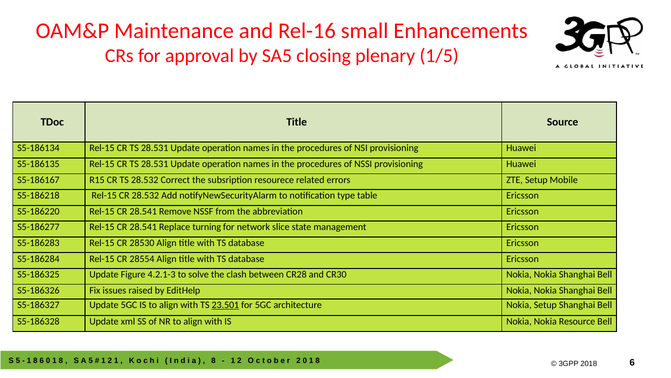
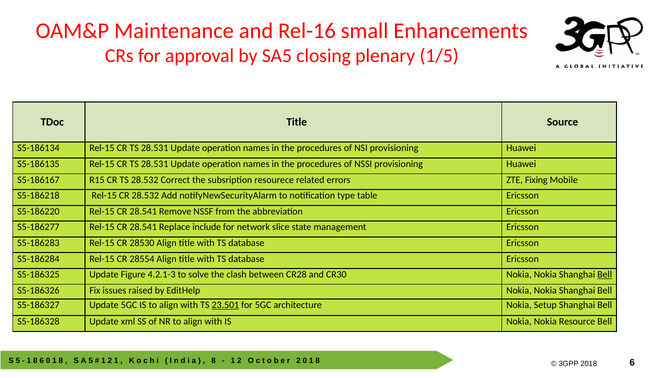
ZTE Setup: Setup -> Fixing
turning: turning -> include
Bell at (605, 274) underline: none -> present
